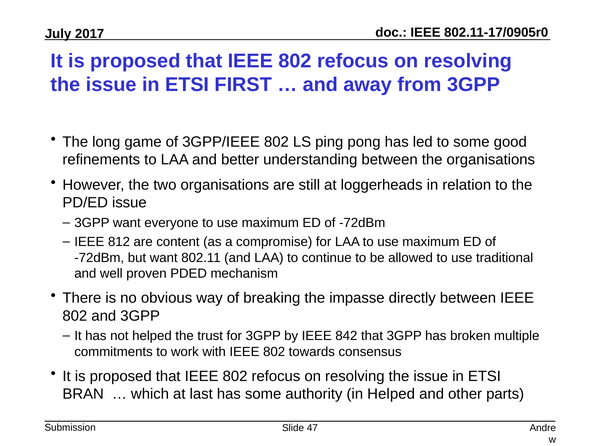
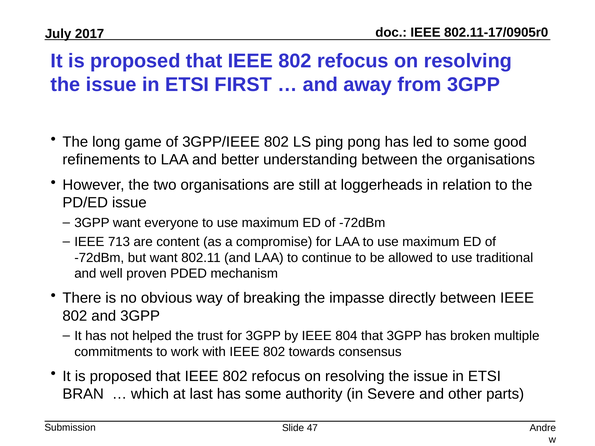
812: 812 -> 713
842: 842 -> 804
in Helped: Helped -> Severe
